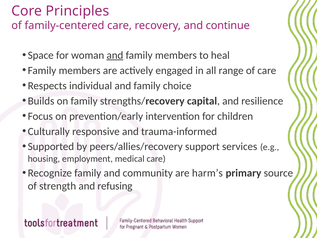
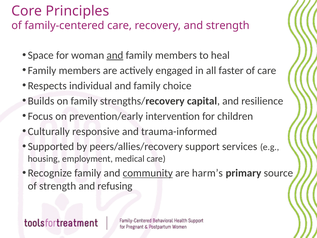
and continue: continue -> strength
range: range -> faster
community underline: none -> present
